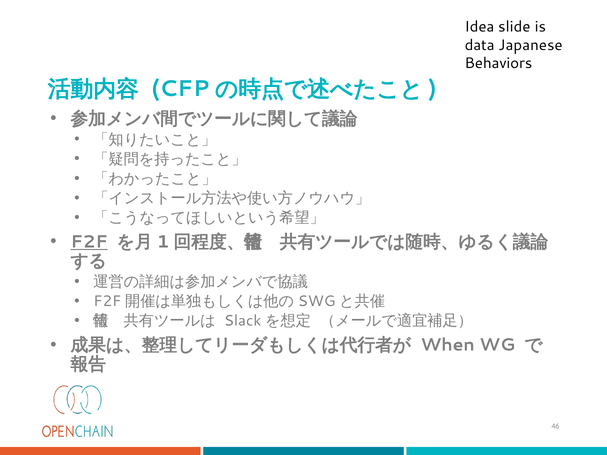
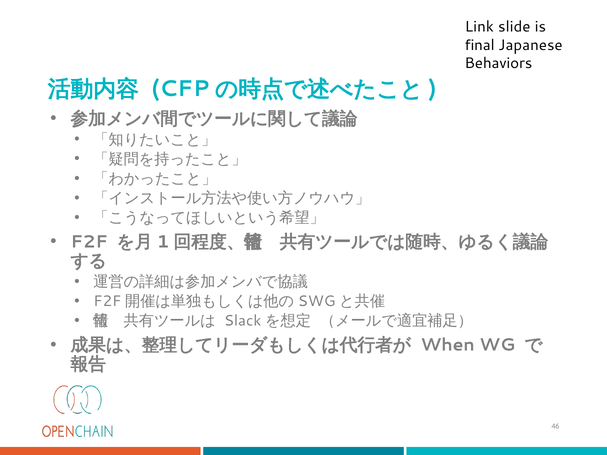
Idea: Idea -> Link
data: data -> final
F2F underline: present -> none
